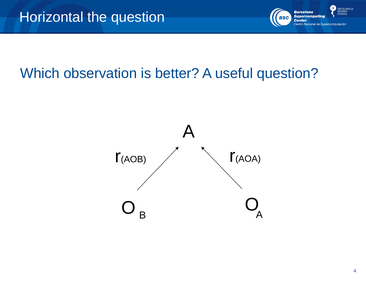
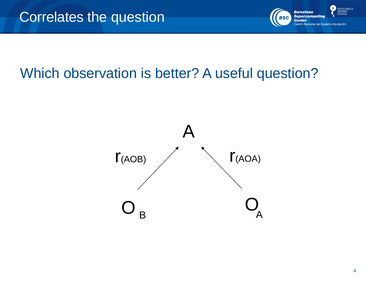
Horizontal: Horizontal -> Correlates
